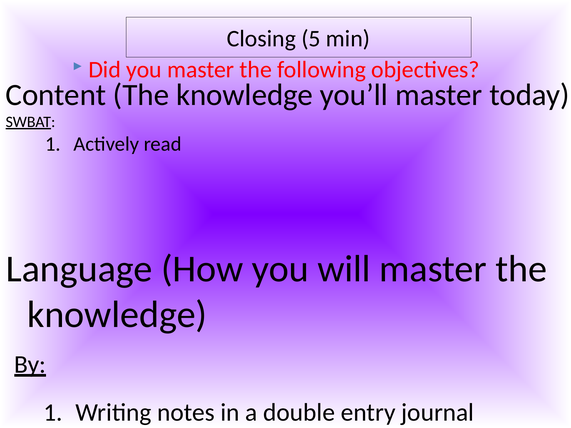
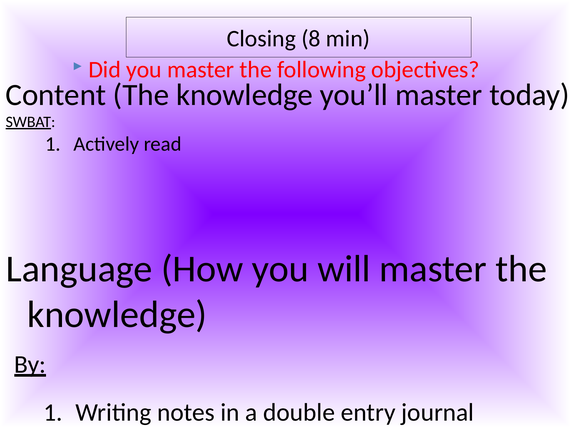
5: 5 -> 8
